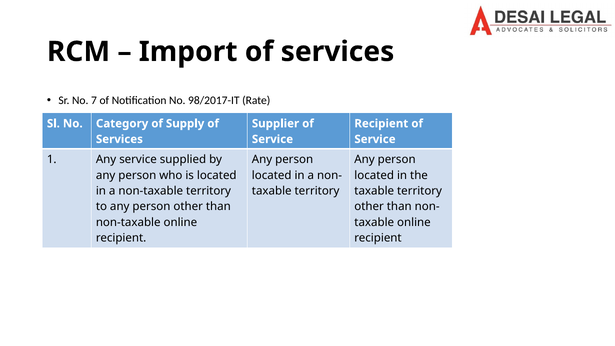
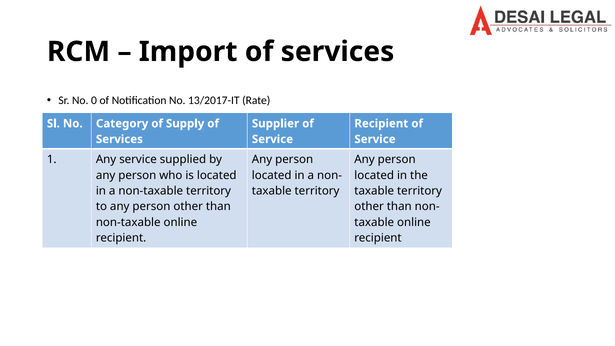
7: 7 -> 0
98/2017-IT: 98/2017-IT -> 13/2017-IT
